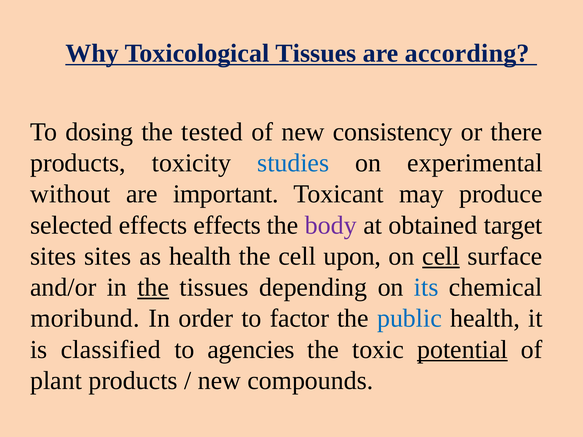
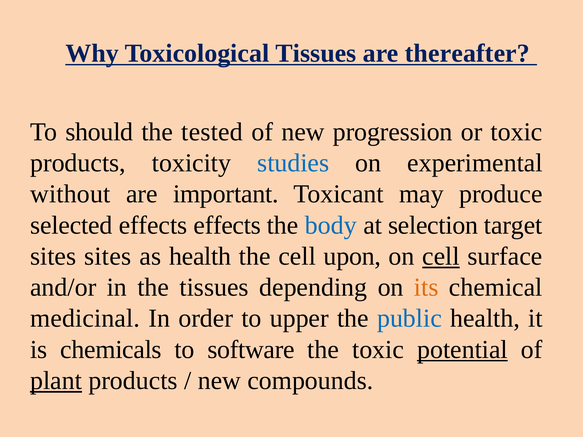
according: according -> thereafter
dosing: dosing -> should
consistency: consistency -> progression
or there: there -> toxic
body colour: purple -> blue
obtained: obtained -> selection
the at (153, 288) underline: present -> none
its colour: blue -> orange
moribund: moribund -> medicinal
factor: factor -> upper
classified: classified -> chemicals
agencies: agencies -> software
plant underline: none -> present
